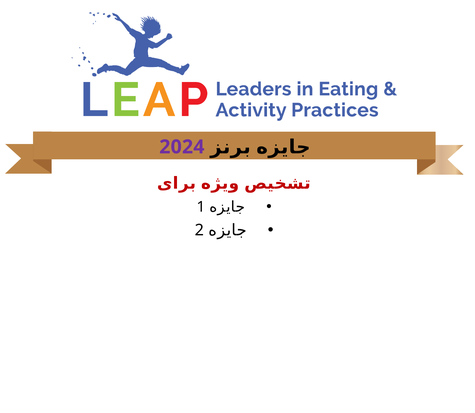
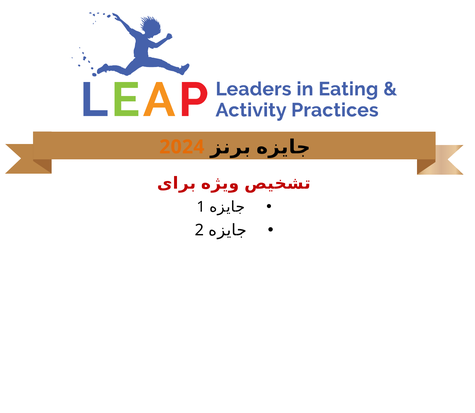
2024 colour: purple -> orange
